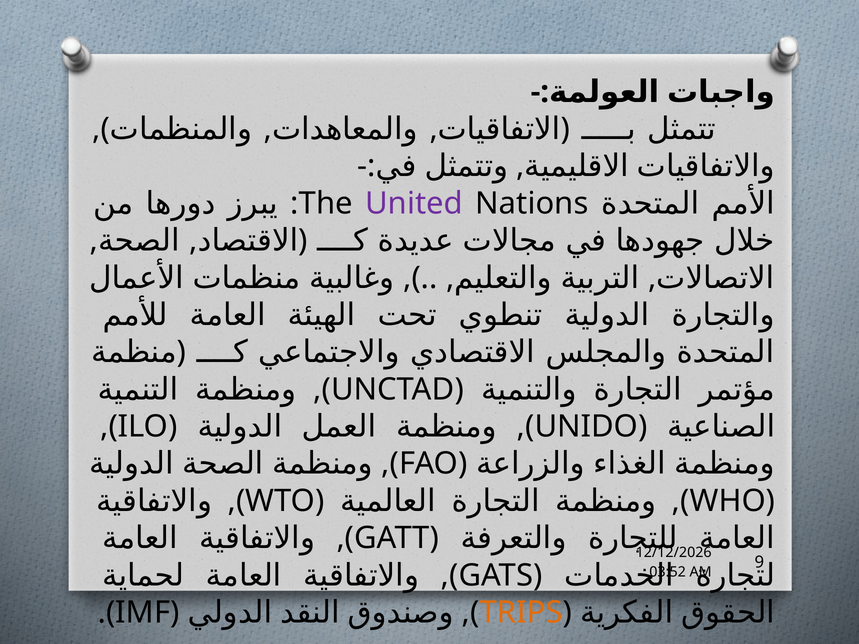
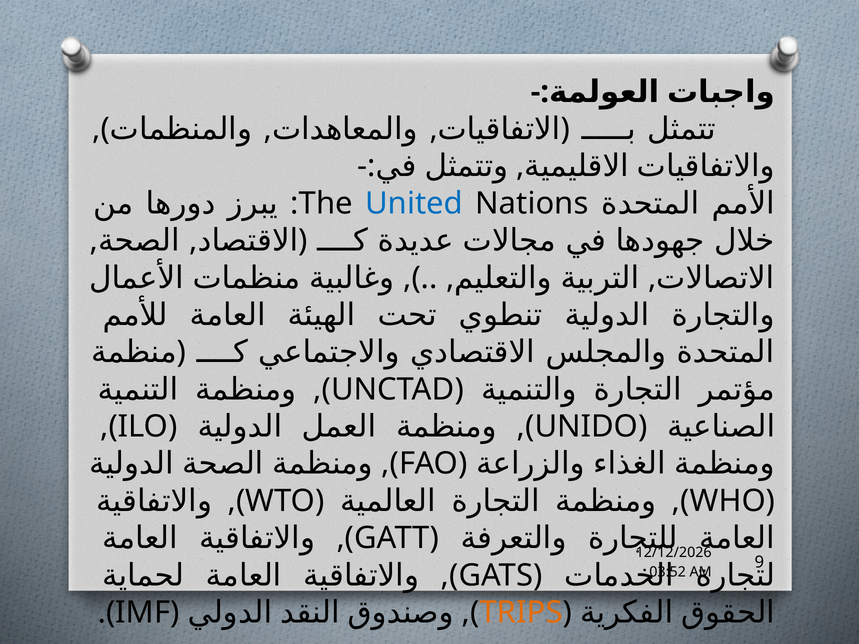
United colour: purple -> blue
